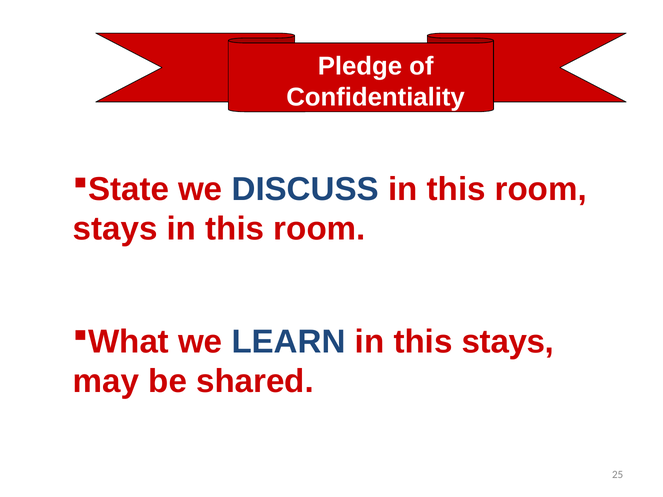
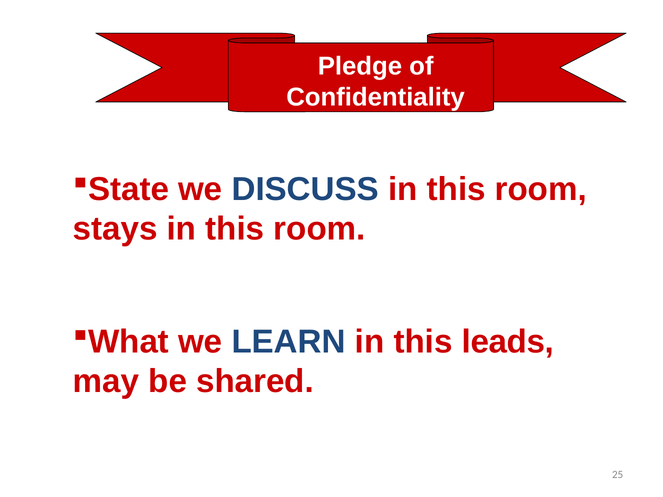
this stays: stays -> leads
